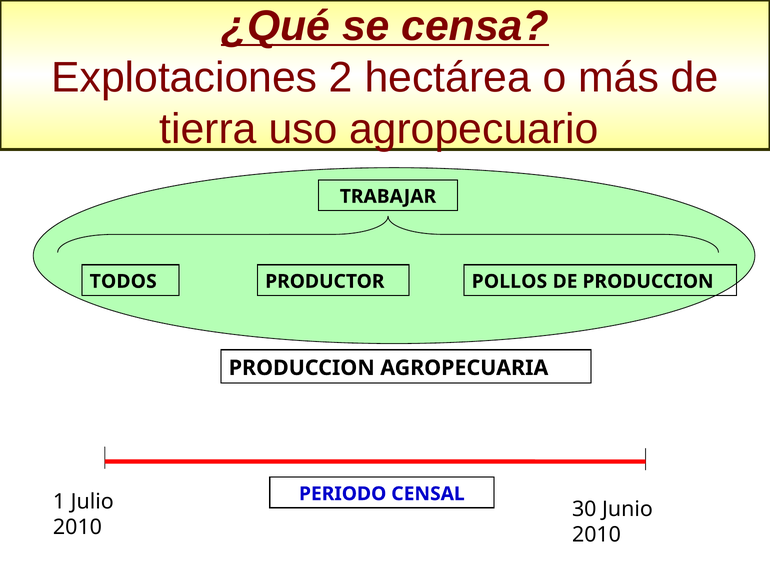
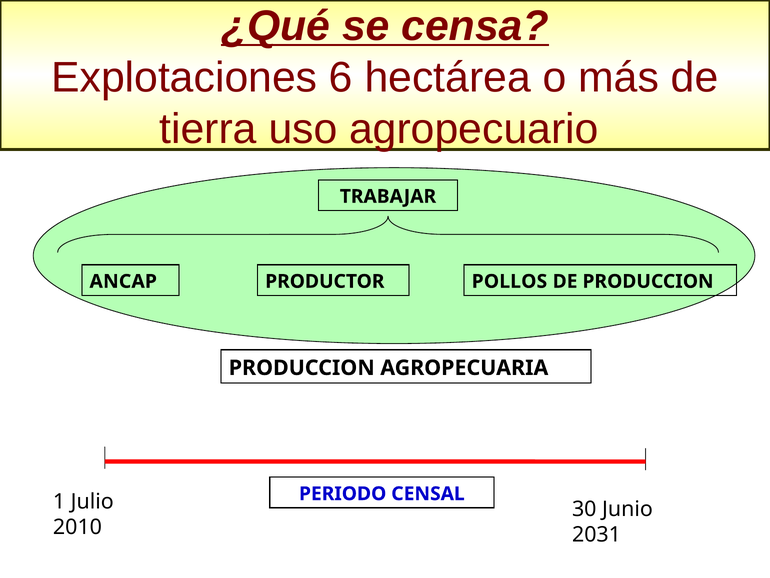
2: 2 -> 6
TODOS: TODOS -> ANCAP
2010 at (596, 534): 2010 -> 2031
